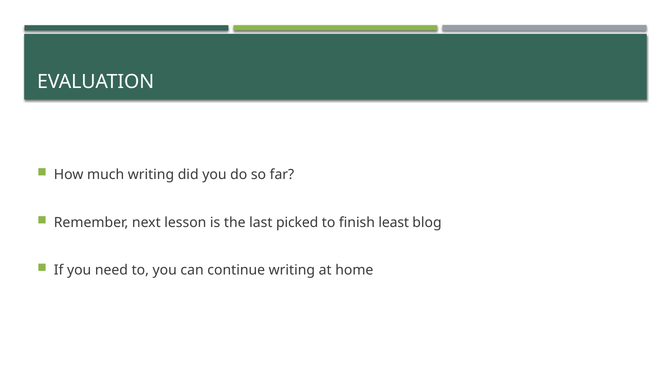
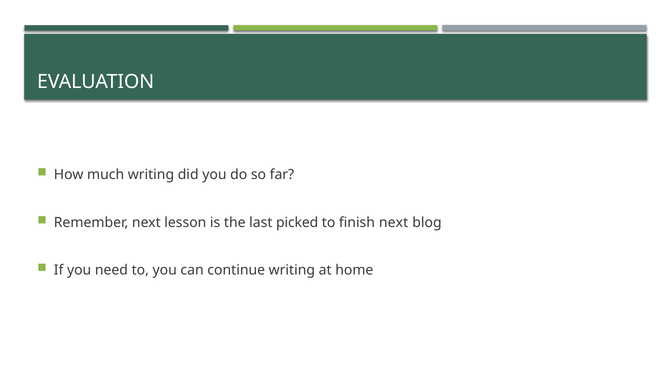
finish least: least -> next
